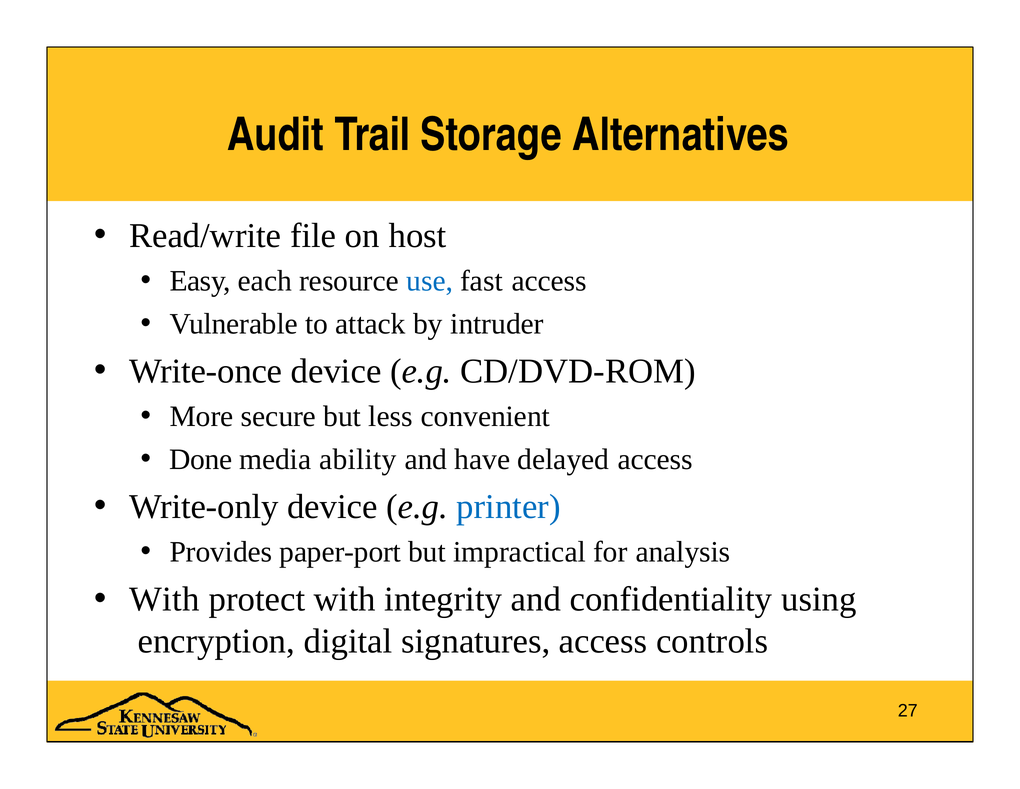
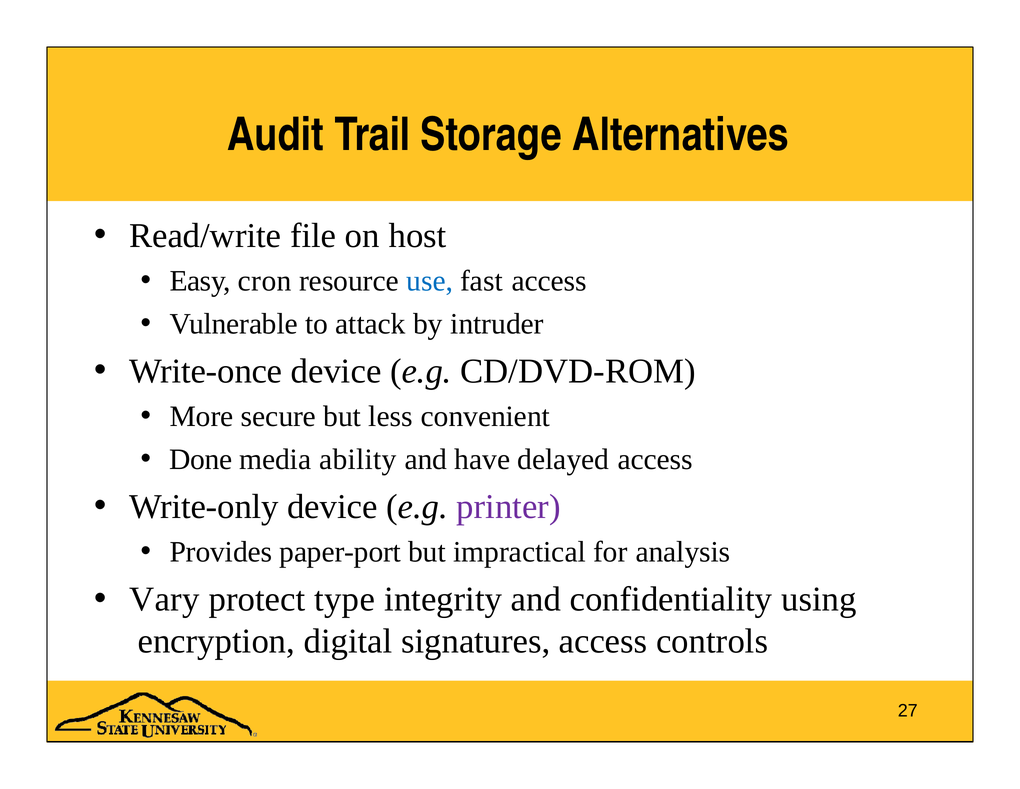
each: each -> cron
printer colour: blue -> purple
With at (165, 599): With -> Vary
protect with: with -> type
